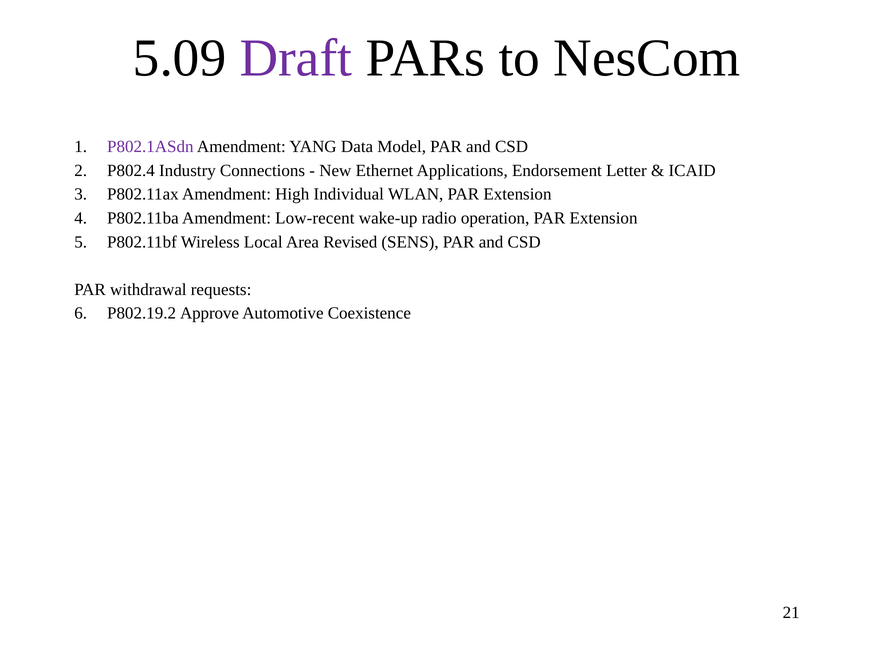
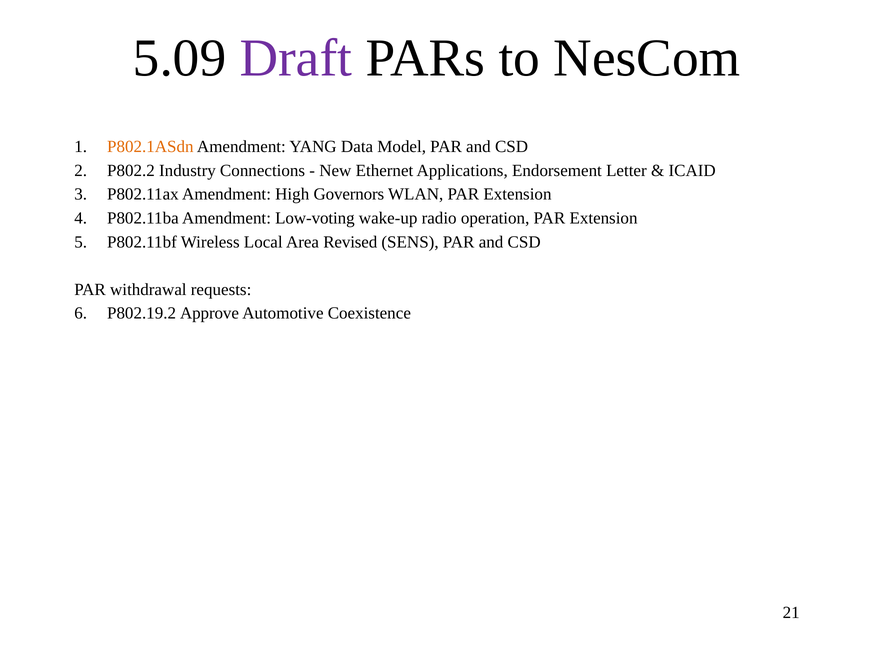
P802.1ASdn colour: purple -> orange
P802.4: P802.4 -> P802.2
Individual: Individual -> Governors
Low-recent: Low-recent -> Low-voting
